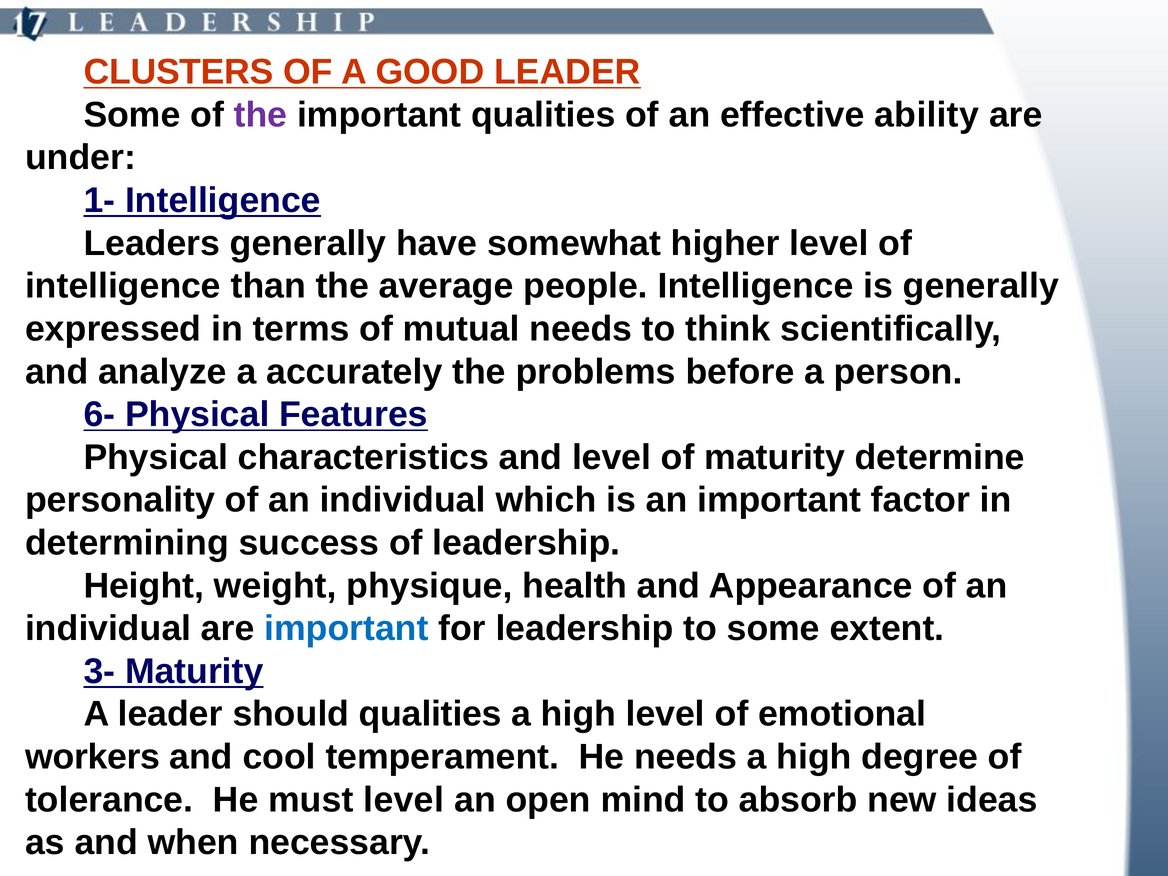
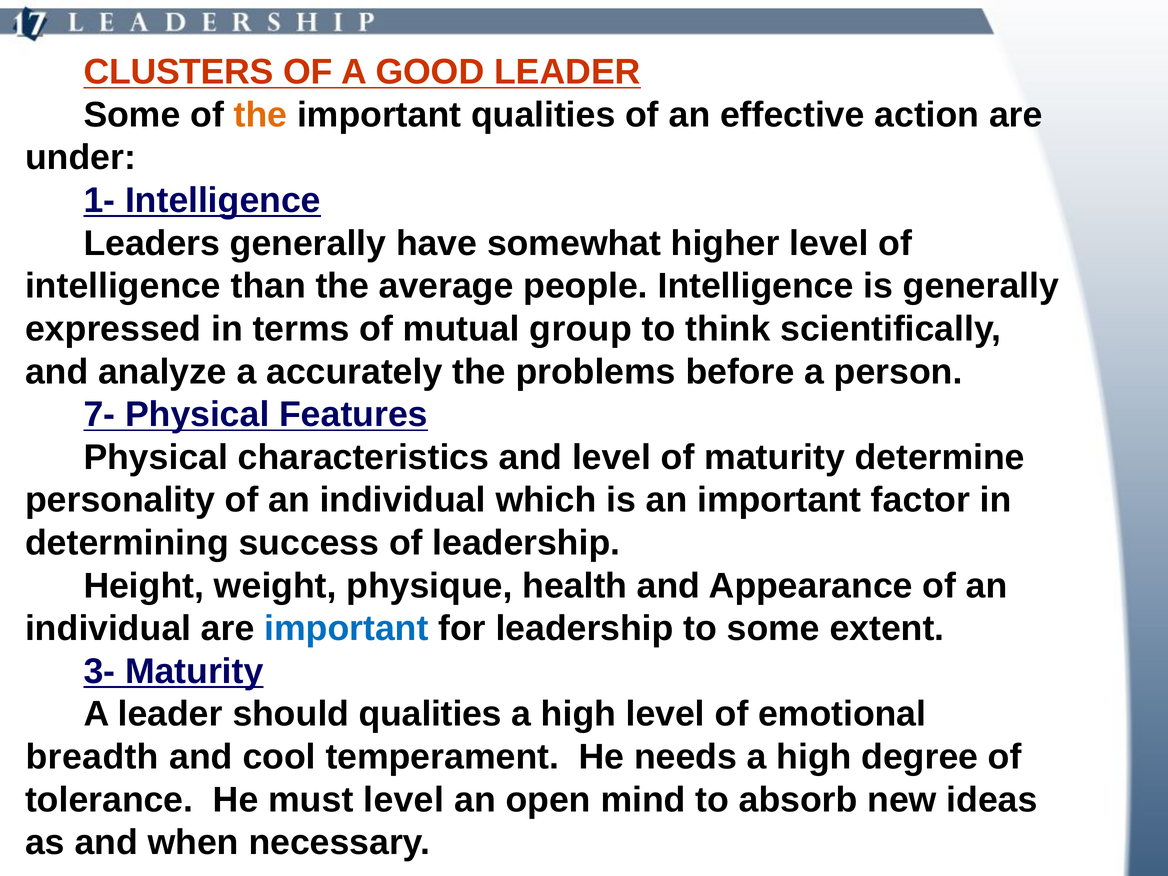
the at (261, 115) colour: purple -> orange
ability: ability -> action
mutual needs: needs -> group
6-: 6- -> 7-
workers: workers -> breadth
